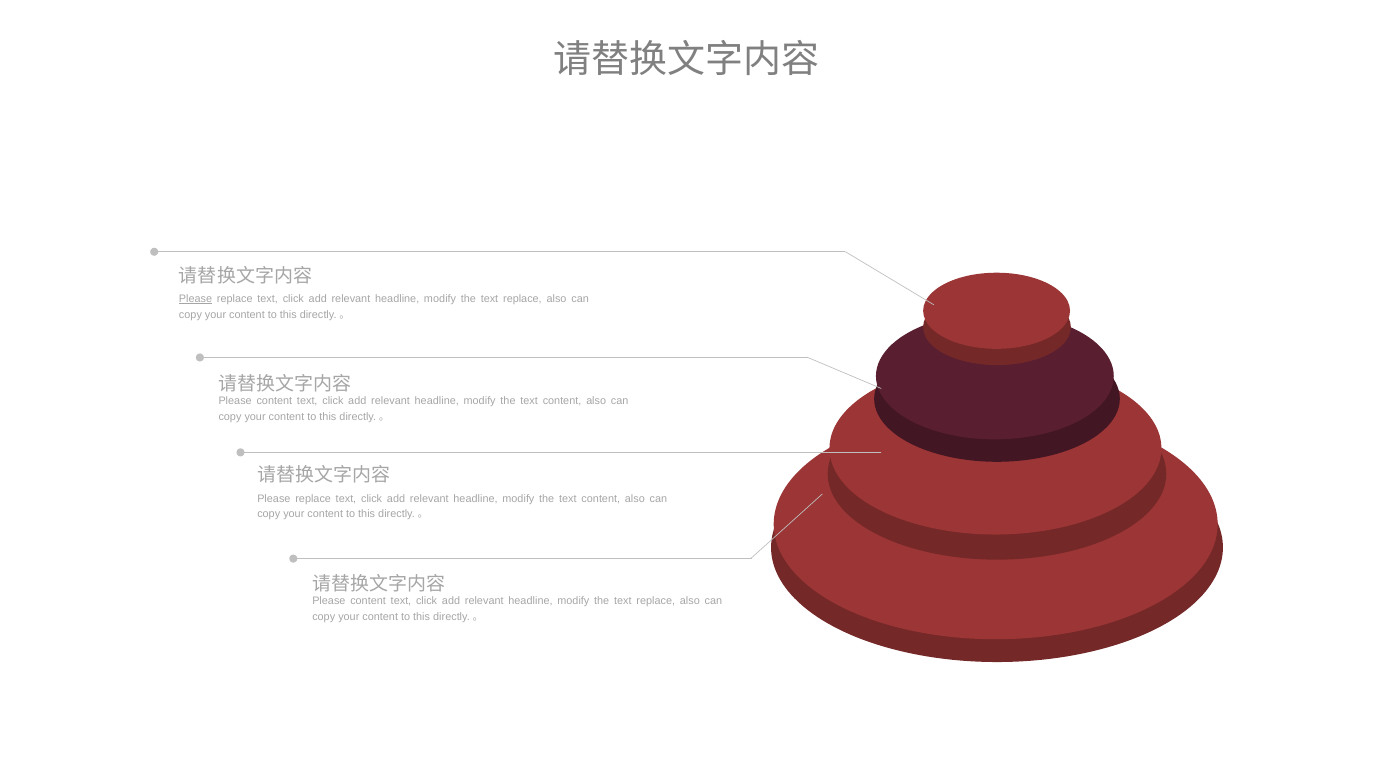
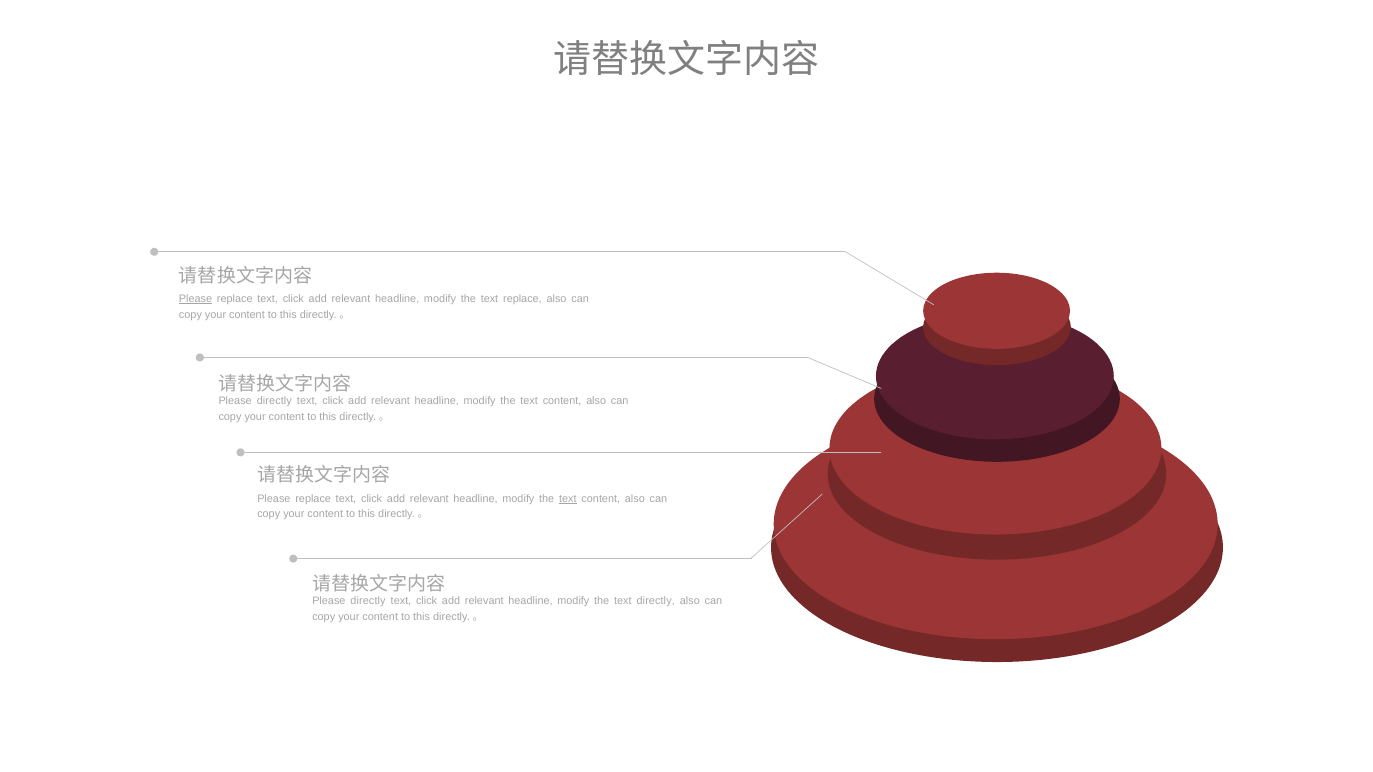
content at (274, 401): content -> directly
text at (568, 499) underline: none -> present
content at (368, 601): content -> directly
replace at (656, 601): replace -> directly
